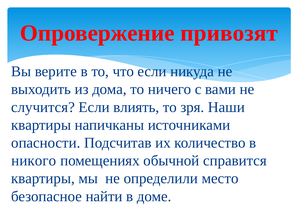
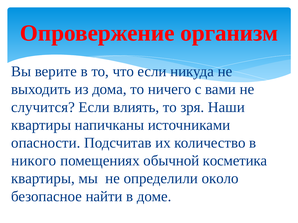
привозят: привозят -> организм
справится: справится -> косметика
место: место -> около
